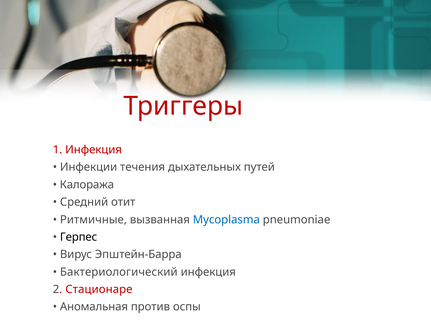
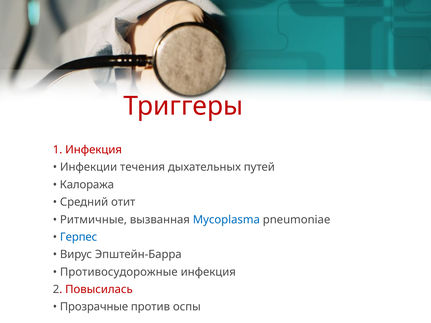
Герпес colour: black -> blue
Бактериологический: Бактериологический -> Противосудорожные
Стационаре: Стационаре -> Повысилась
Аномальная: Аномальная -> Прозрачные
